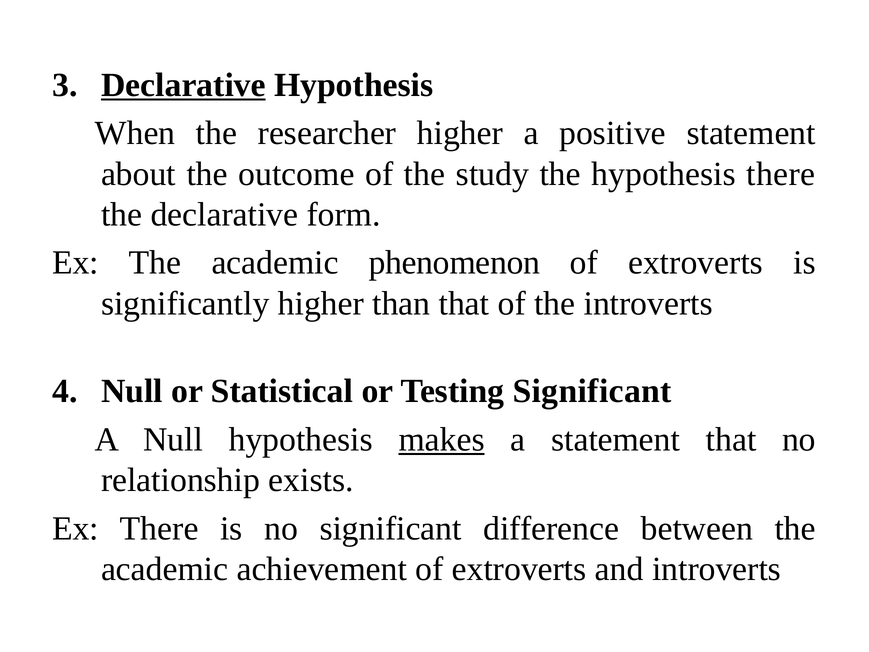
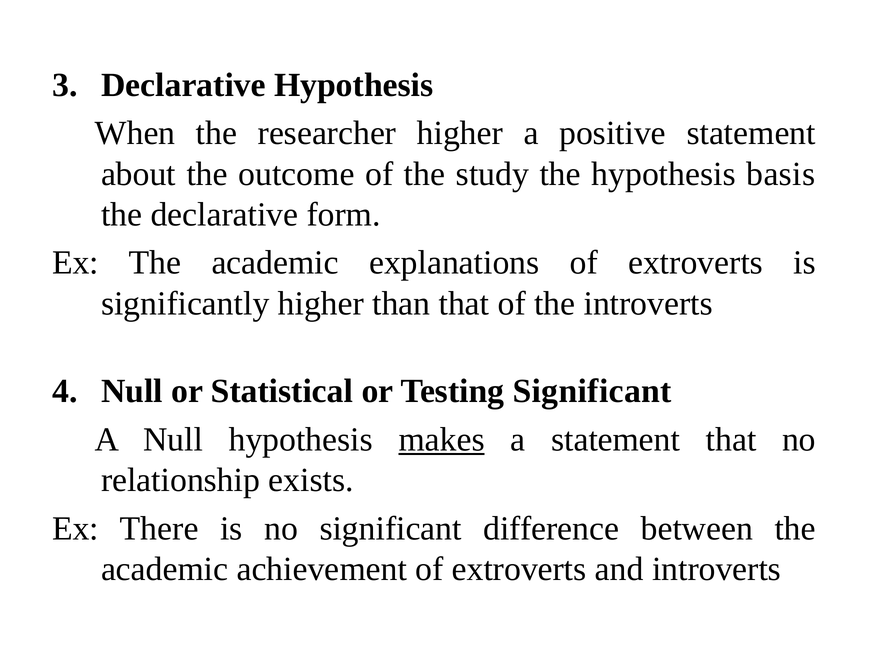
Declarative at (183, 85) underline: present -> none
hypothesis there: there -> basis
phenomenon: phenomenon -> explanations
